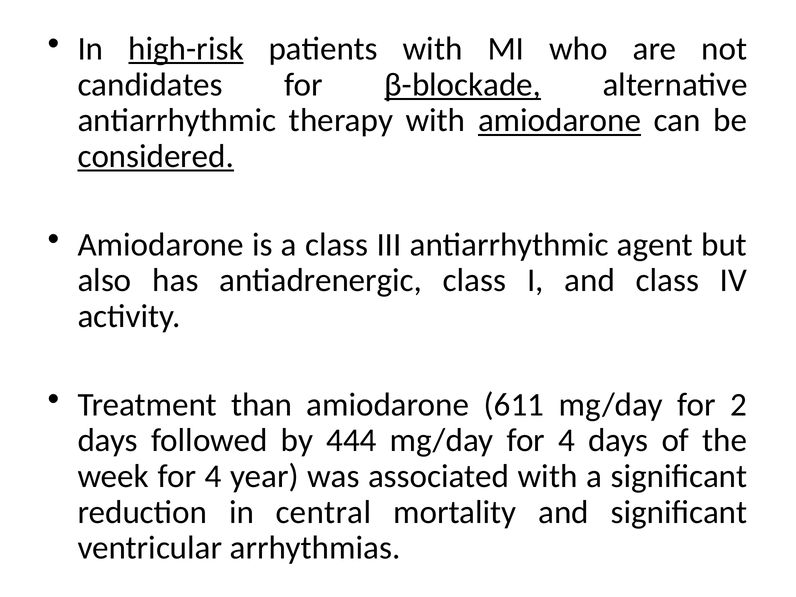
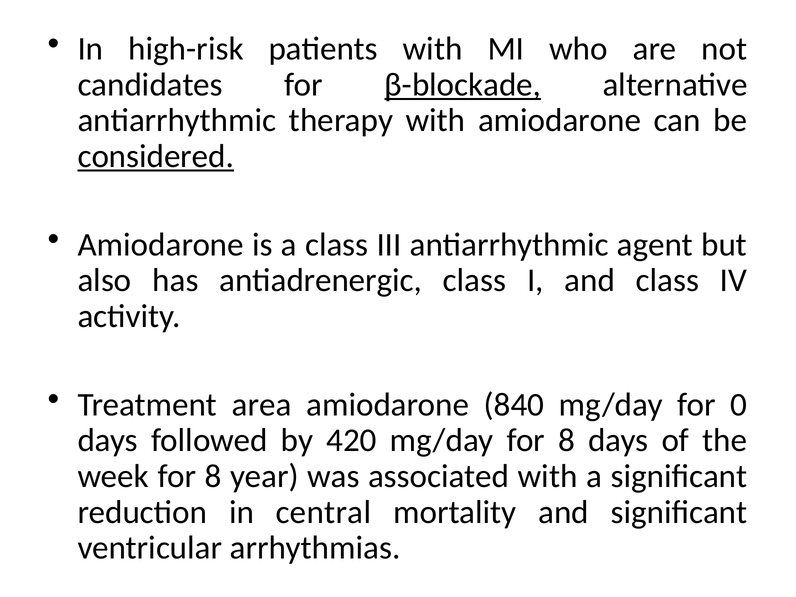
high-risk underline: present -> none
amiodarone at (560, 121) underline: present -> none
than: than -> area
611: 611 -> 840
2: 2 -> 0
444: 444 -> 420
mg/day for 4: 4 -> 8
week for 4: 4 -> 8
